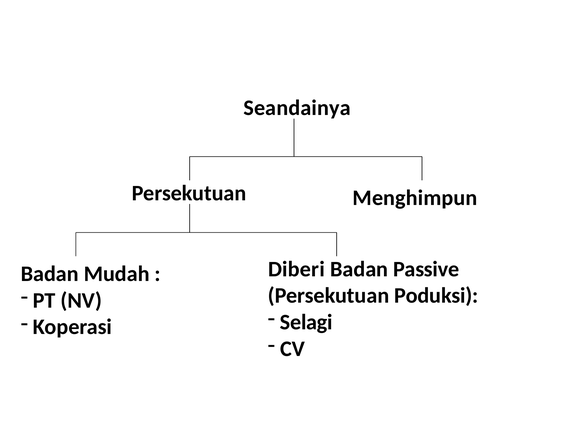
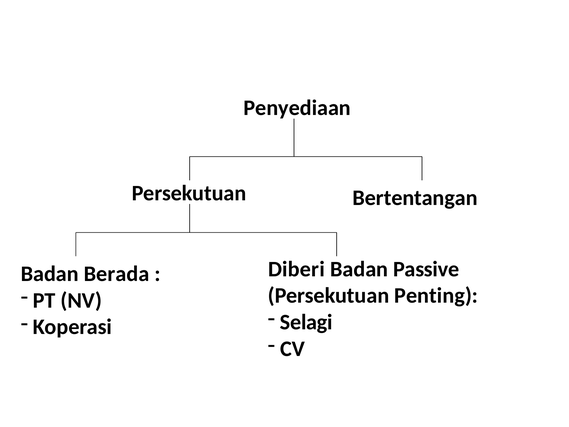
Seandainya: Seandainya -> Penyediaan
Menghimpun: Menghimpun -> Bertentangan
Mudah: Mudah -> Berada
Poduksi: Poduksi -> Penting
